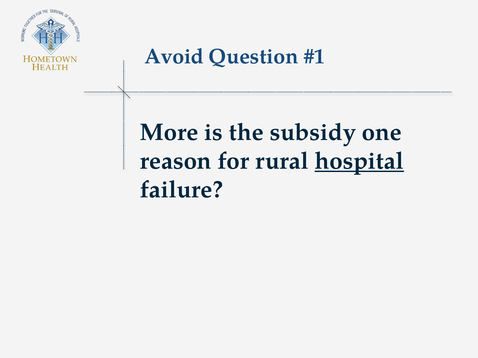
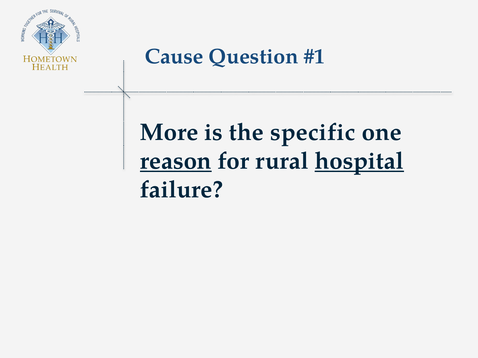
Avoid: Avoid -> Cause
subsidy: subsidy -> specific
reason underline: none -> present
